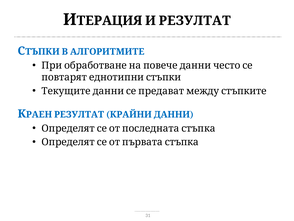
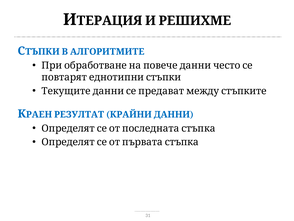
И РЕЗУЛТАТ: РЕЗУЛТАТ -> РЕШИХМЕ
